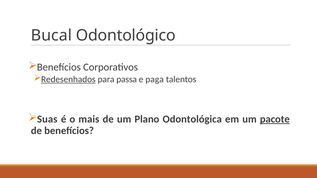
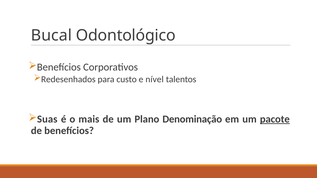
Redesenhados underline: present -> none
passa: passa -> custo
paga: paga -> nível
Odontológica: Odontológica -> Denominação
